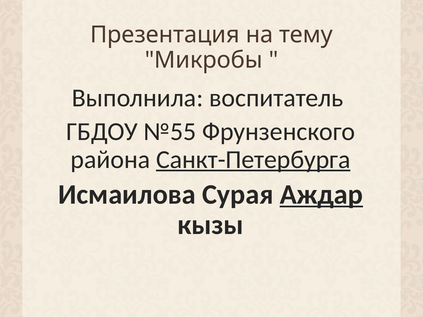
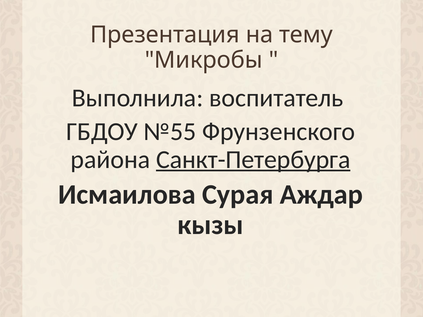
Аждар underline: present -> none
